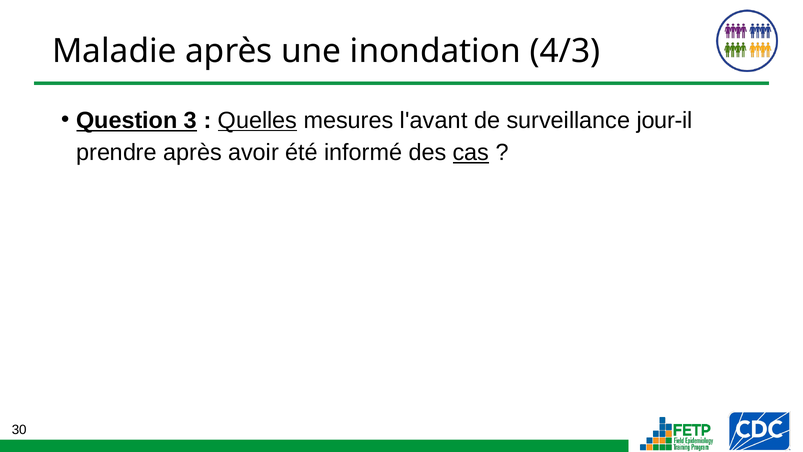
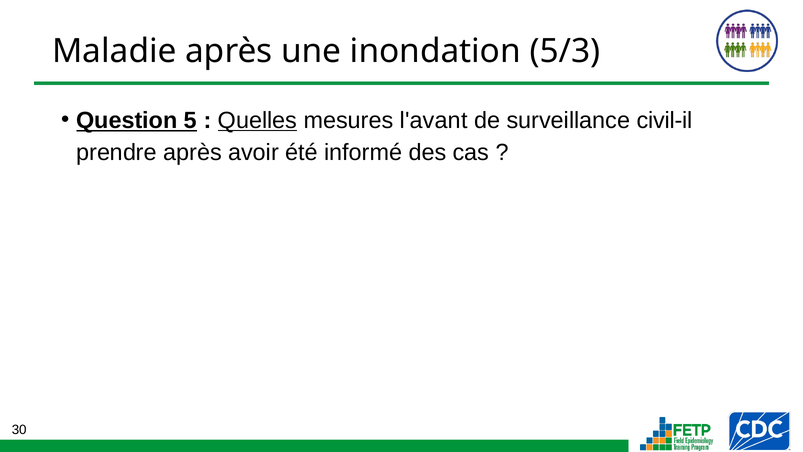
4/3: 4/3 -> 5/3
3: 3 -> 5
jour-il: jour-il -> civil-il
cas underline: present -> none
